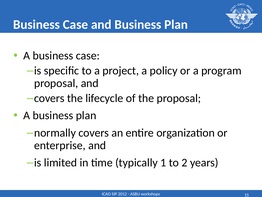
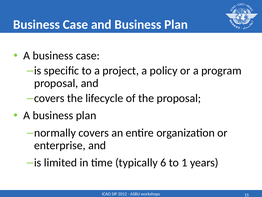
1: 1 -> 6
2: 2 -> 1
